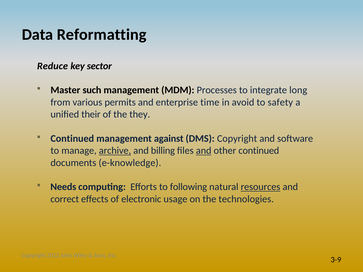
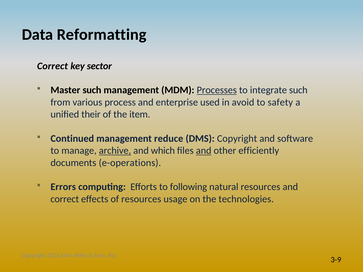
Reduce at (52, 66): Reduce -> Correct
Processes underline: none -> present
integrate long: long -> such
permits: permits -> process
time: time -> used
they: they -> item
against: against -> reduce
billing: billing -> which
other continued: continued -> efficiently
e-knowledge: e-knowledge -> e-operations
Needs: Needs -> Errors
resources at (260, 187) underline: present -> none
of electronic: electronic -> resources
